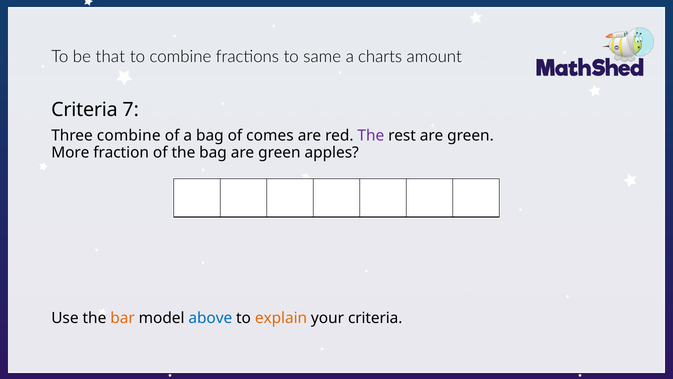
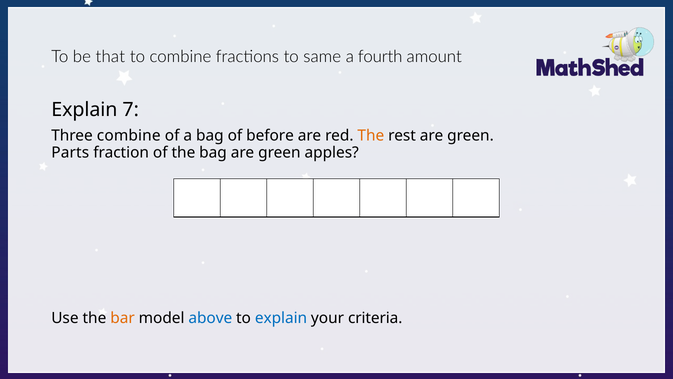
charts: charts -> fourth
Criteria at (84, 110): Criteria -> Explain
comes: comes -> before
The at (371, 136) colour: purple -> orange
More: More -> Parts
explain at (281, 318) colour: orange -> blue
